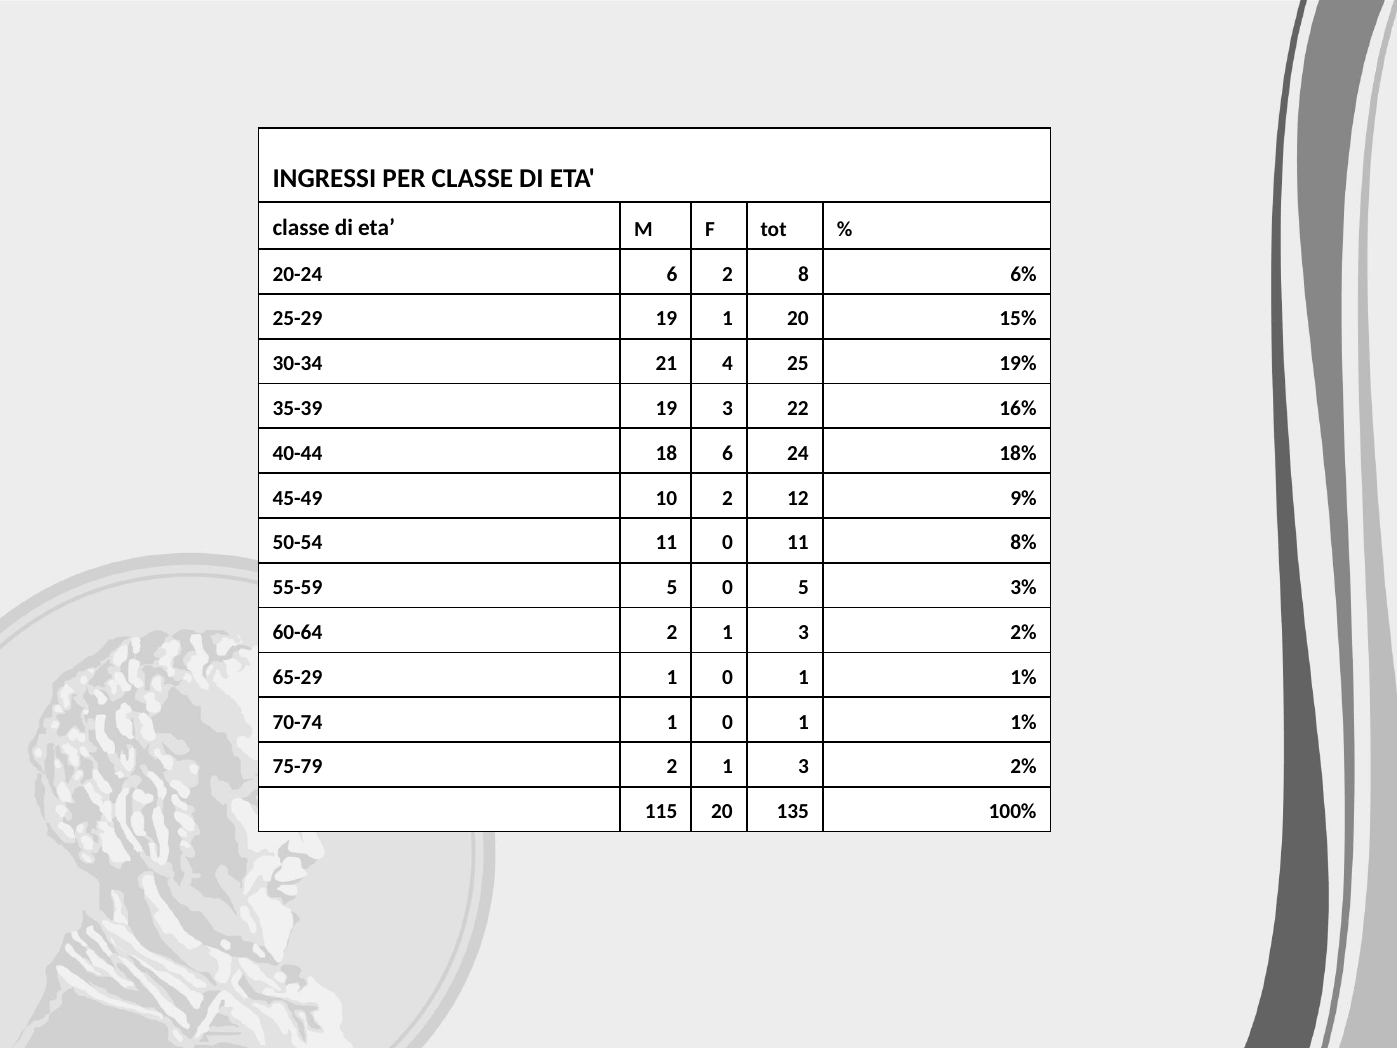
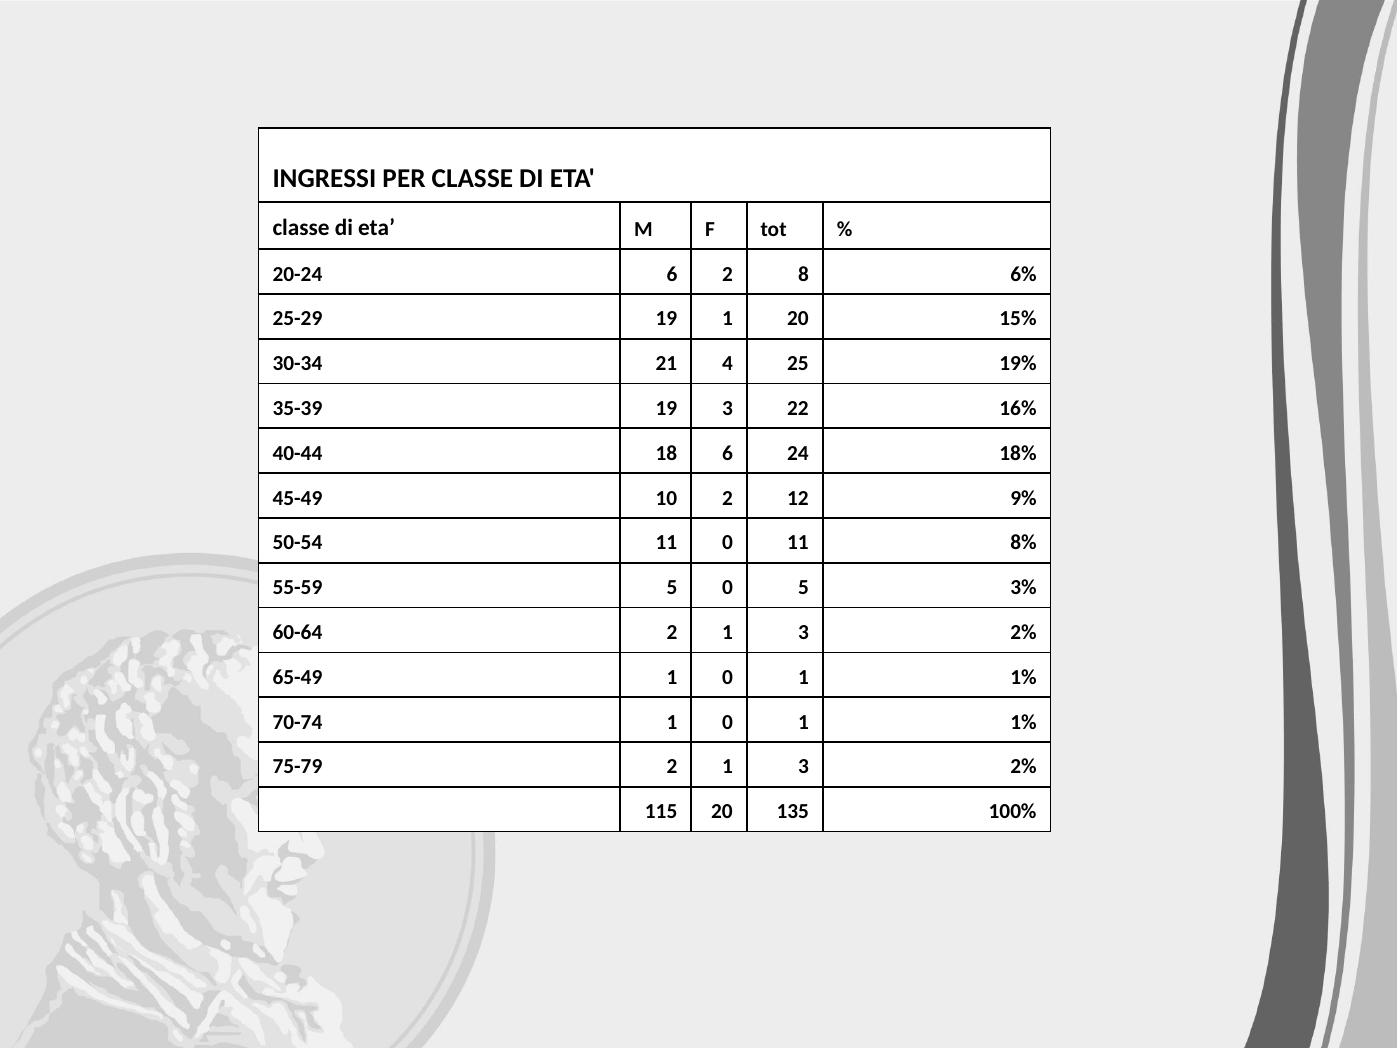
65-29: 65-29 -> 65-49
